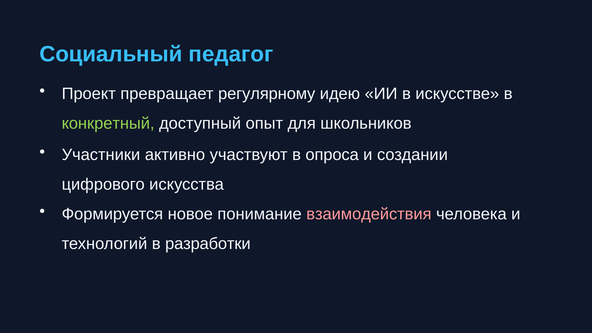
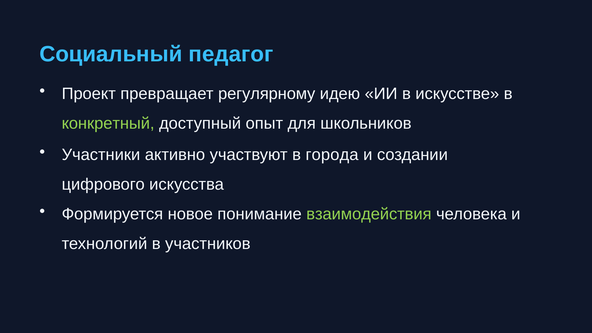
опроса: опроса -> города
взаимодействия colour: pink -> light green
разработки: разработки -> участников
